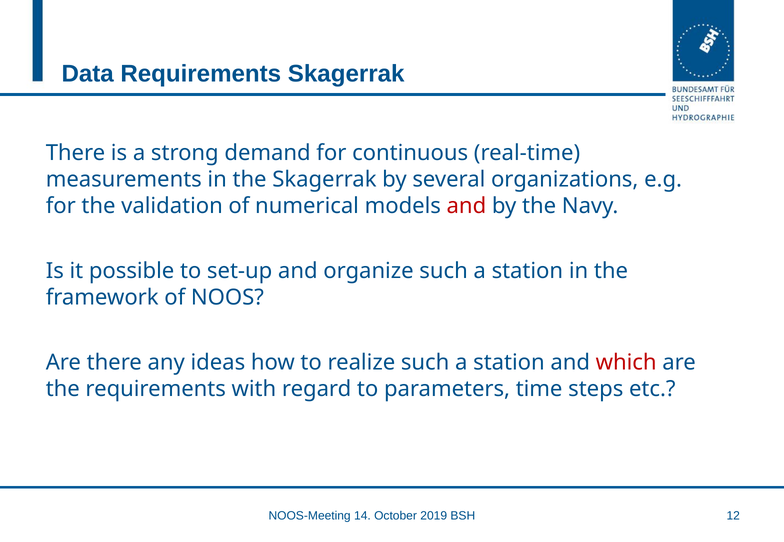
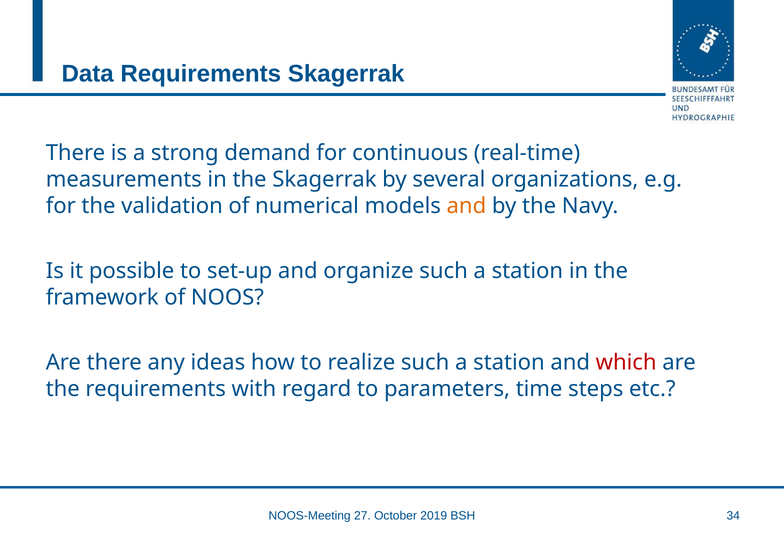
and at (466, 206) colour: red -> orange
14: 14 -> 27
12: 12 -> 34
